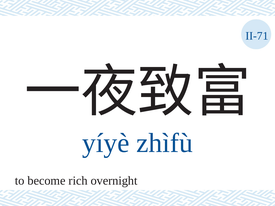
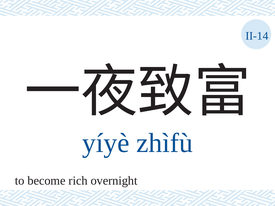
II-71: II-71 -> II-14
